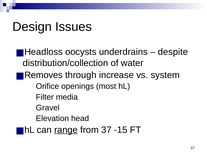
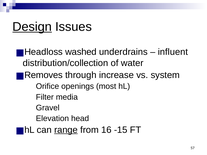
Design underline: none -> present
oocysts: oocysts -> washed
despite: despite -> influent
37: 37 -> 16
